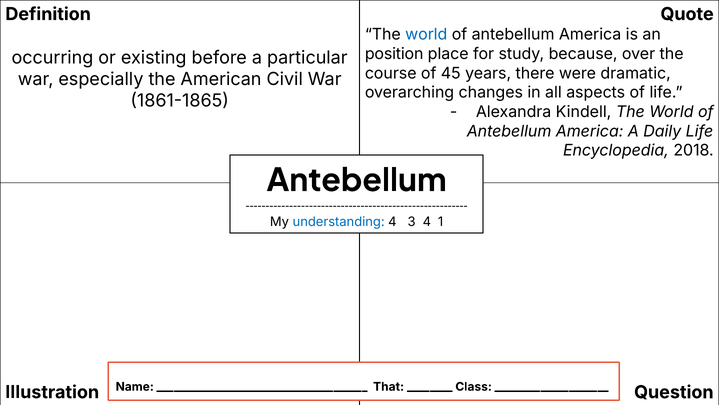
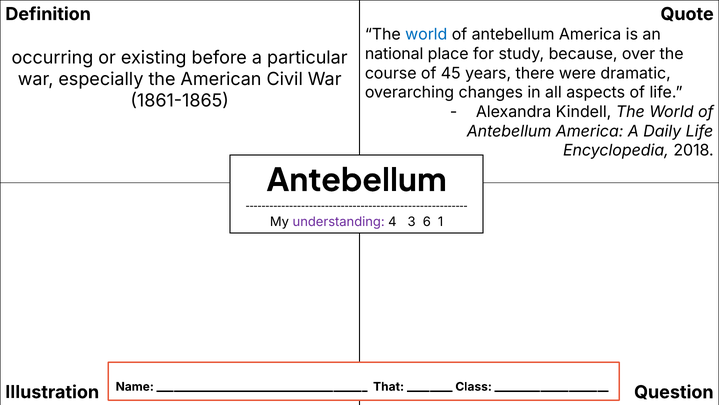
position: position -> national
understanding colour: blue -> purple
3 4: 4 -> 6
